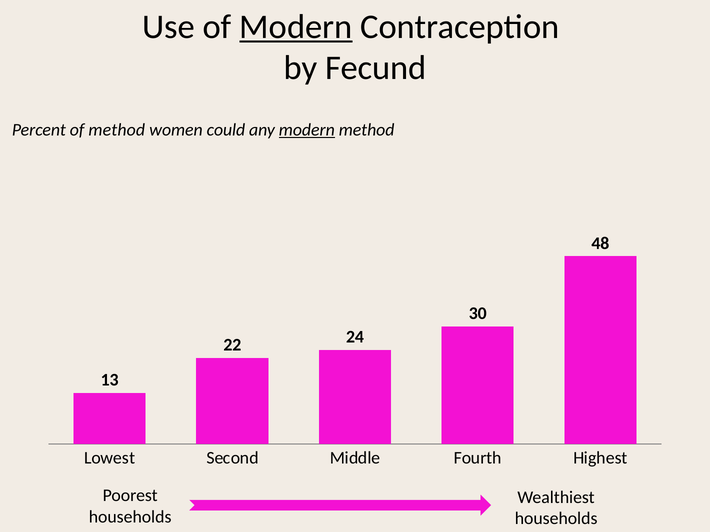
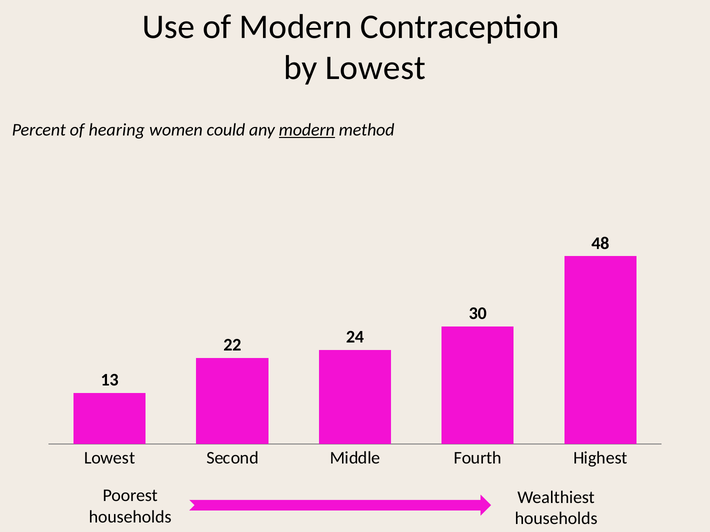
Modern at (296, 27) underline: present -> none
by Fecund: Fecund -> Lowest
of method: method -> hearing
